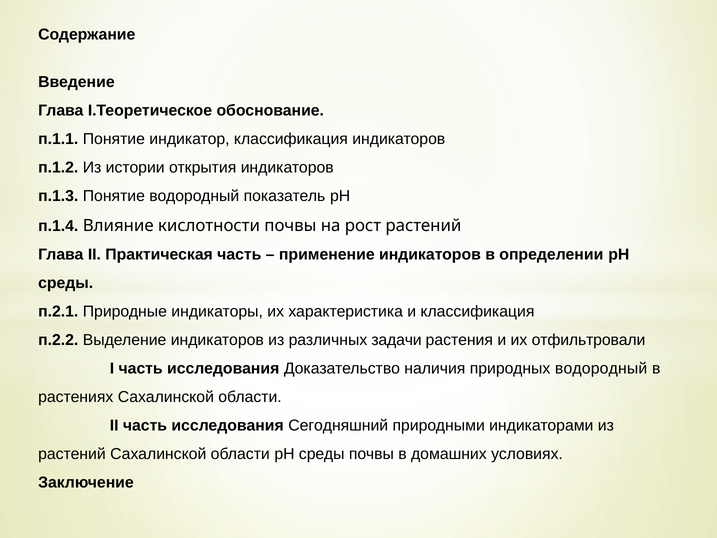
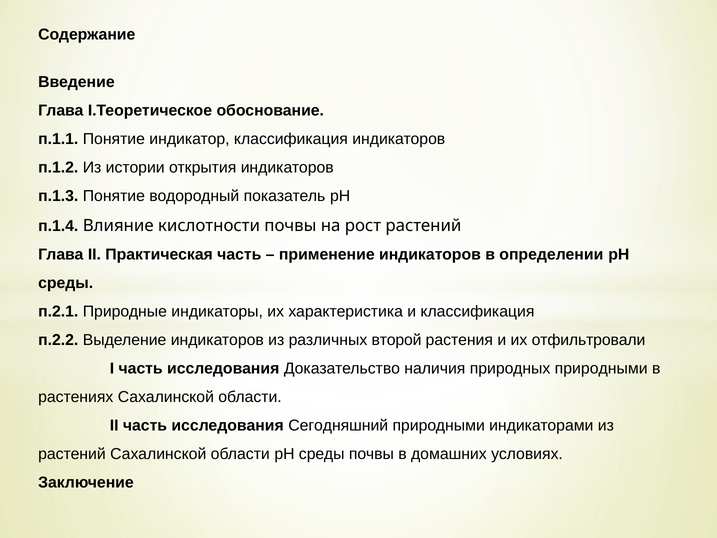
задачи: задачи -> второй
природных водородный: водородный -> природными
